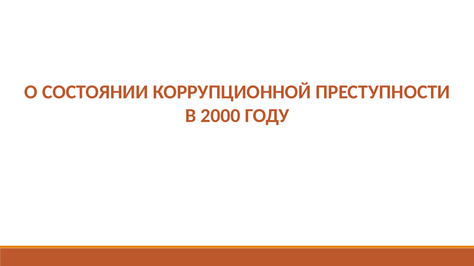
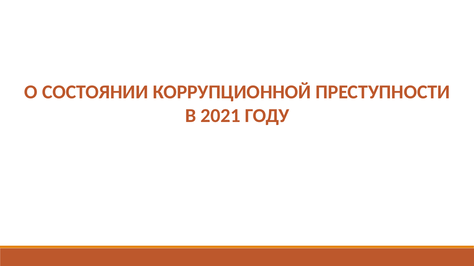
2000: 2000 -> 2021
